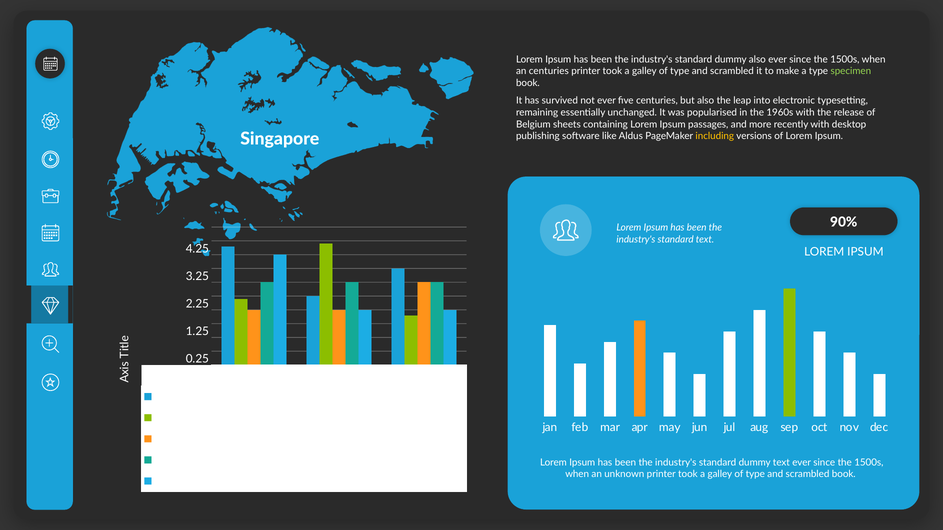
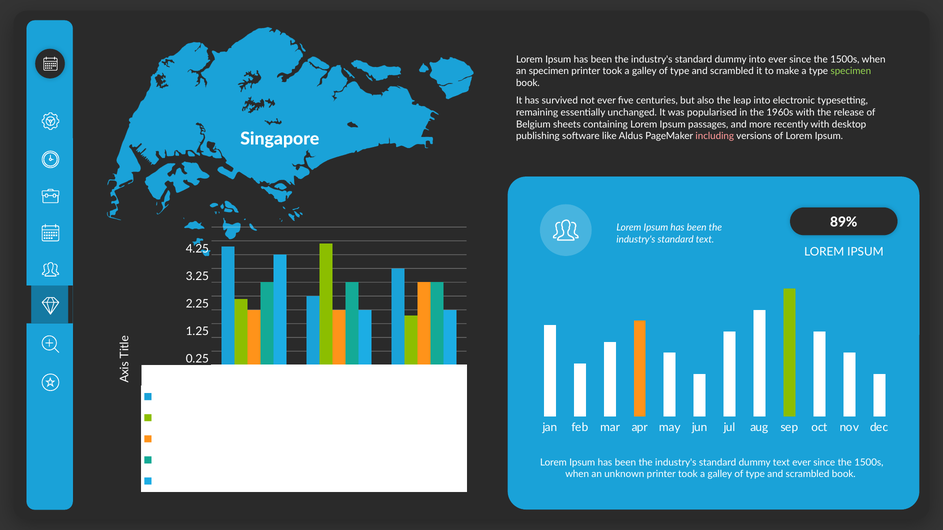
dummy also: also -> into
an centuries: centuries -> specimen
including colour: yellow -> pink
90%: 90% -> 89%
